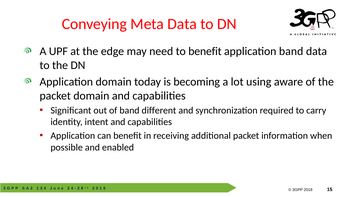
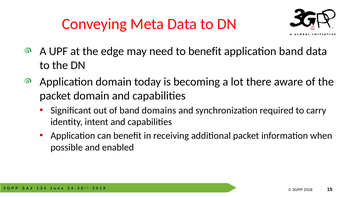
using: using -> there
different: different -> domains
